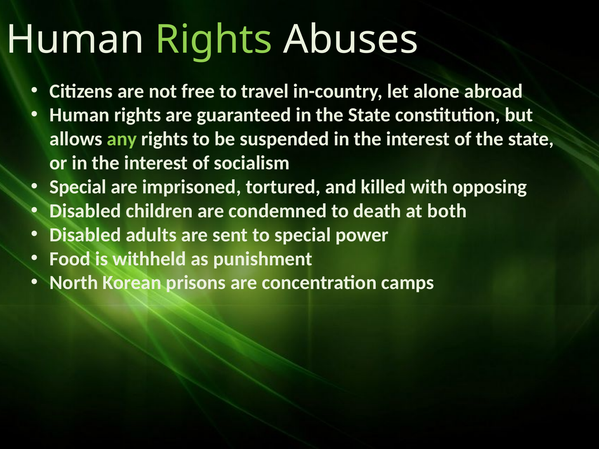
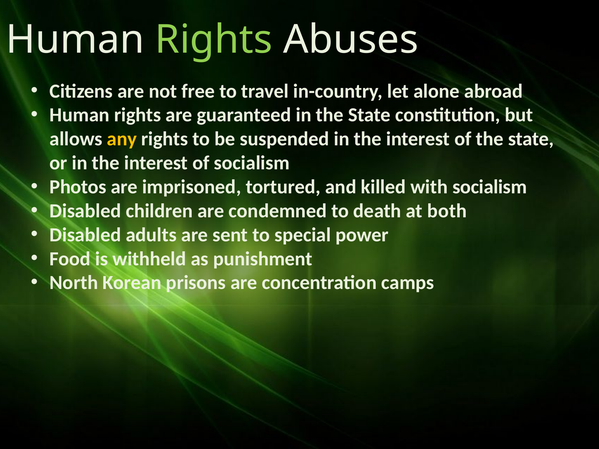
any colour: light green -> yellow
Special at (78, 187): Special -> Photos
with opposing: opposing -> socialism
